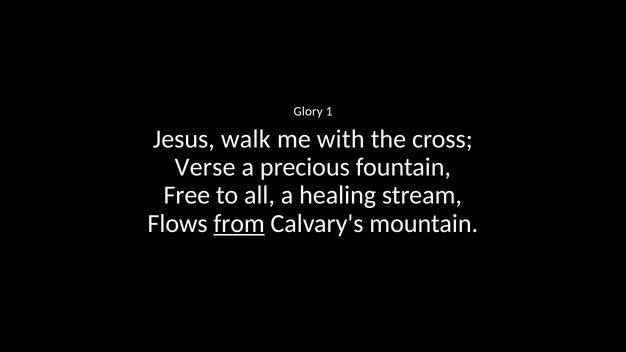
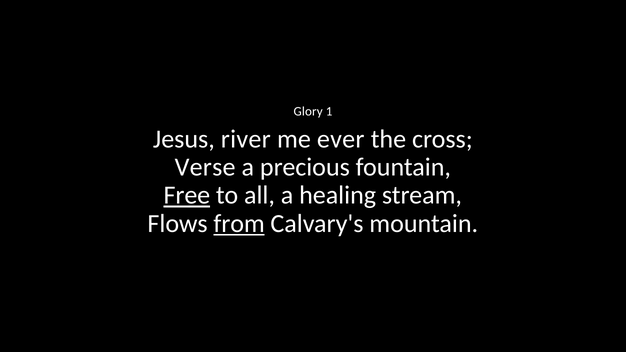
walk: walk -> river
with: with -> ever
Free underline: none -> present
